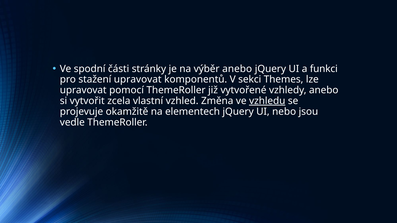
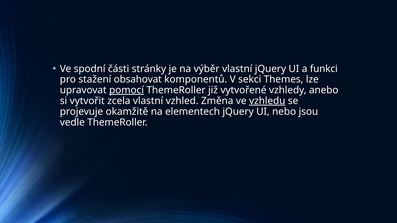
výběr anebo: anebo -> vlastní
stažení upravovat: upravovat -> obsahovat
pomocí underline: none -> present
